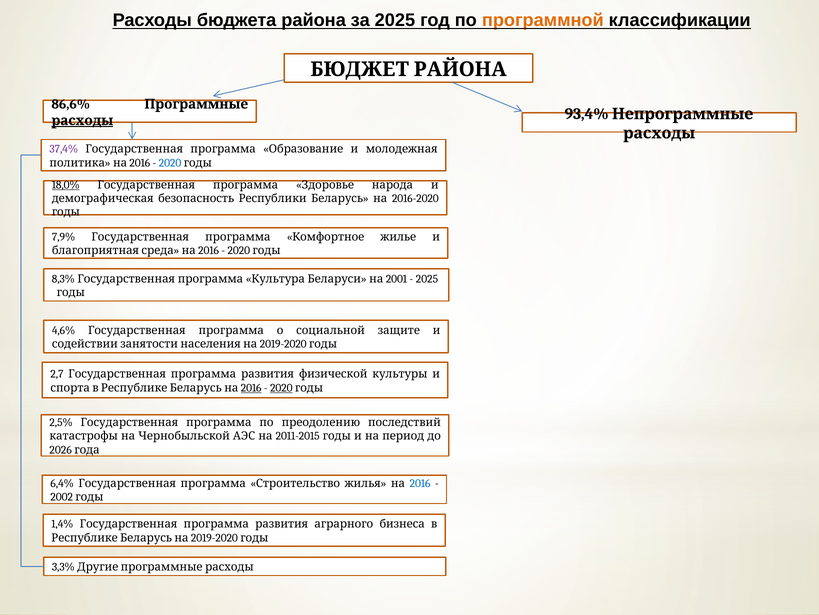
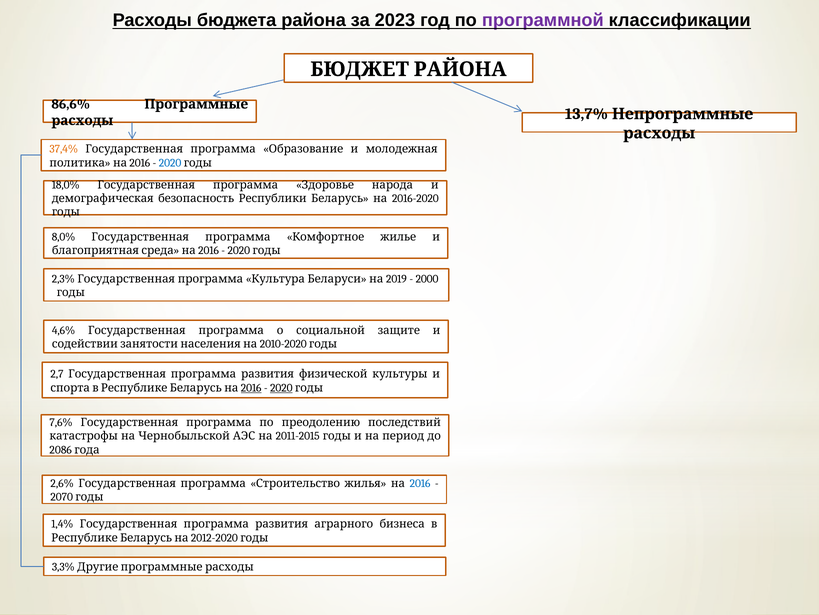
за 2025: 2025 -> 2023
программной colour: orange -> purple
93,4%: 93,4% -> 13,7%
расходы at (82, 120) underline: present -> none
37,4% colour: purple -> orange
18,0% underline: present -> none
7,9%: 7,9% -> 8,0%
8,3%: 8,3% -> 2,3%
2001: 2001 -> 2019
2025 at (427, 278): 2025 -> 2000
2019-2020 at (283, 344): 2019-2020 -> 2010-2020
2,5%: 2,5% -> 7,6%
2026: 2026 -> 2086
6,4%: 6,4% -> 2,6%
2002: 2002 -> 2070
2019-2020 at (214, 537): 2019-2020 -> 2012-2020
